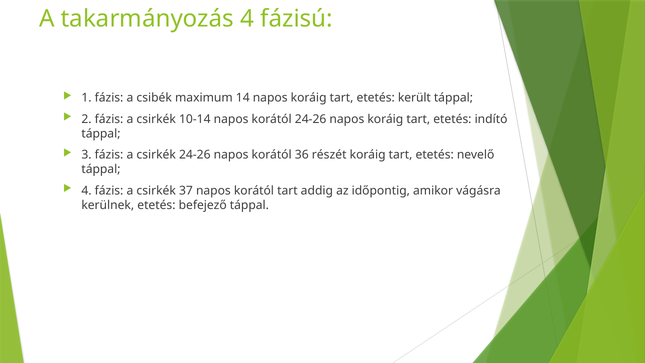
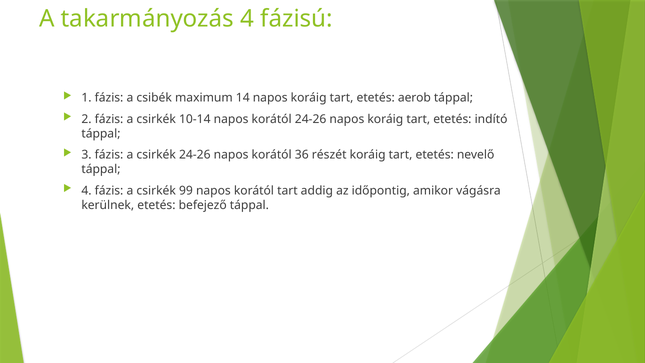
került: került -> aerob
37: 37 -> 99
